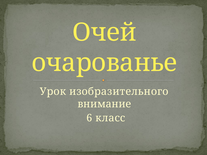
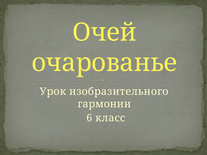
внимание: внимание -> гармонии
